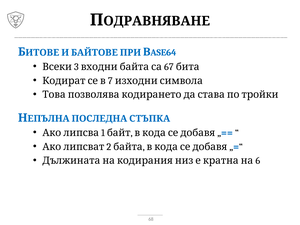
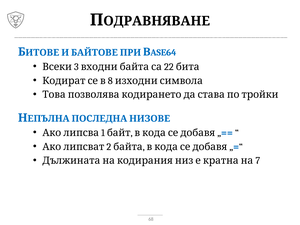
67: 67 -> 22
7: 7 -> 8
СТЪПКА: СТЪПКА -> НИЗОВЕ
6: 6 -> 7
